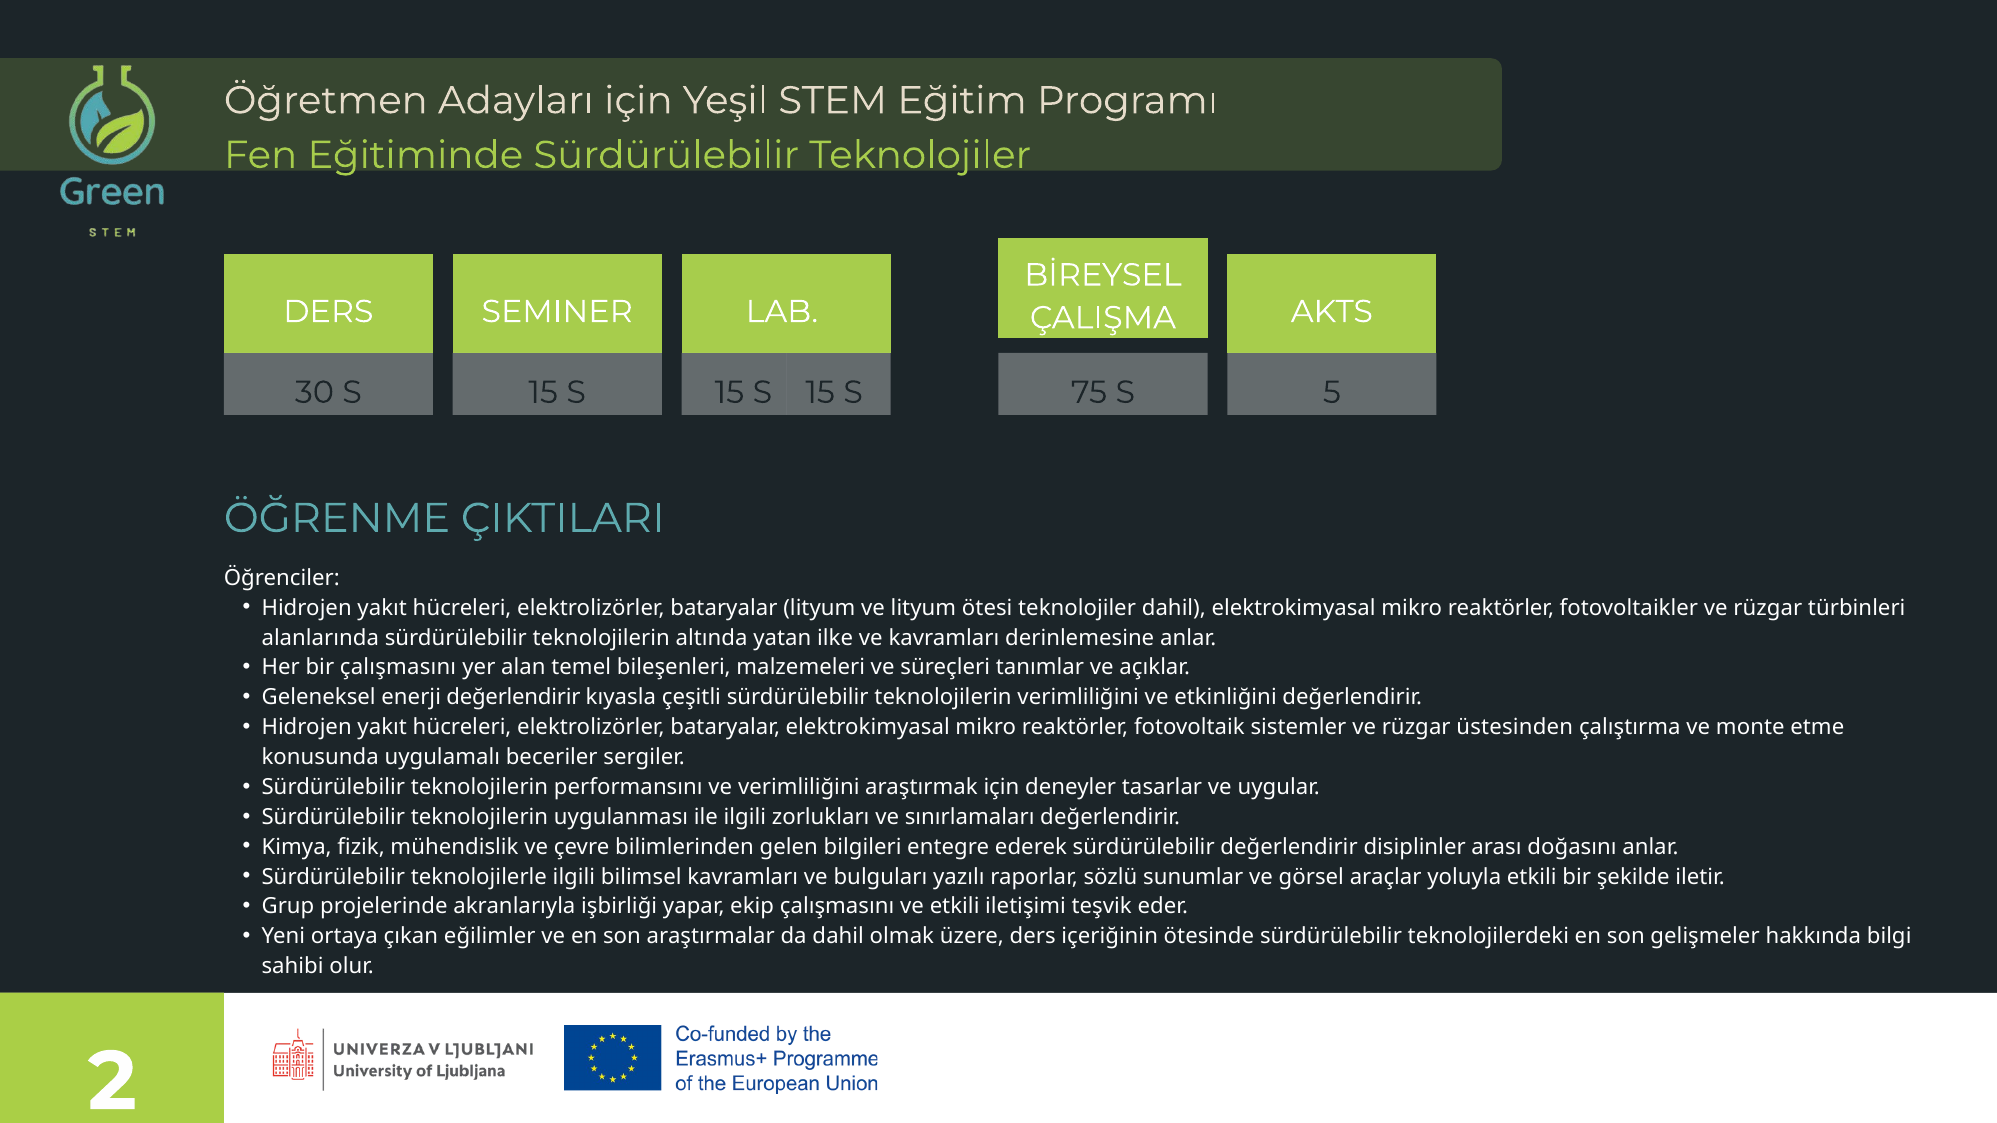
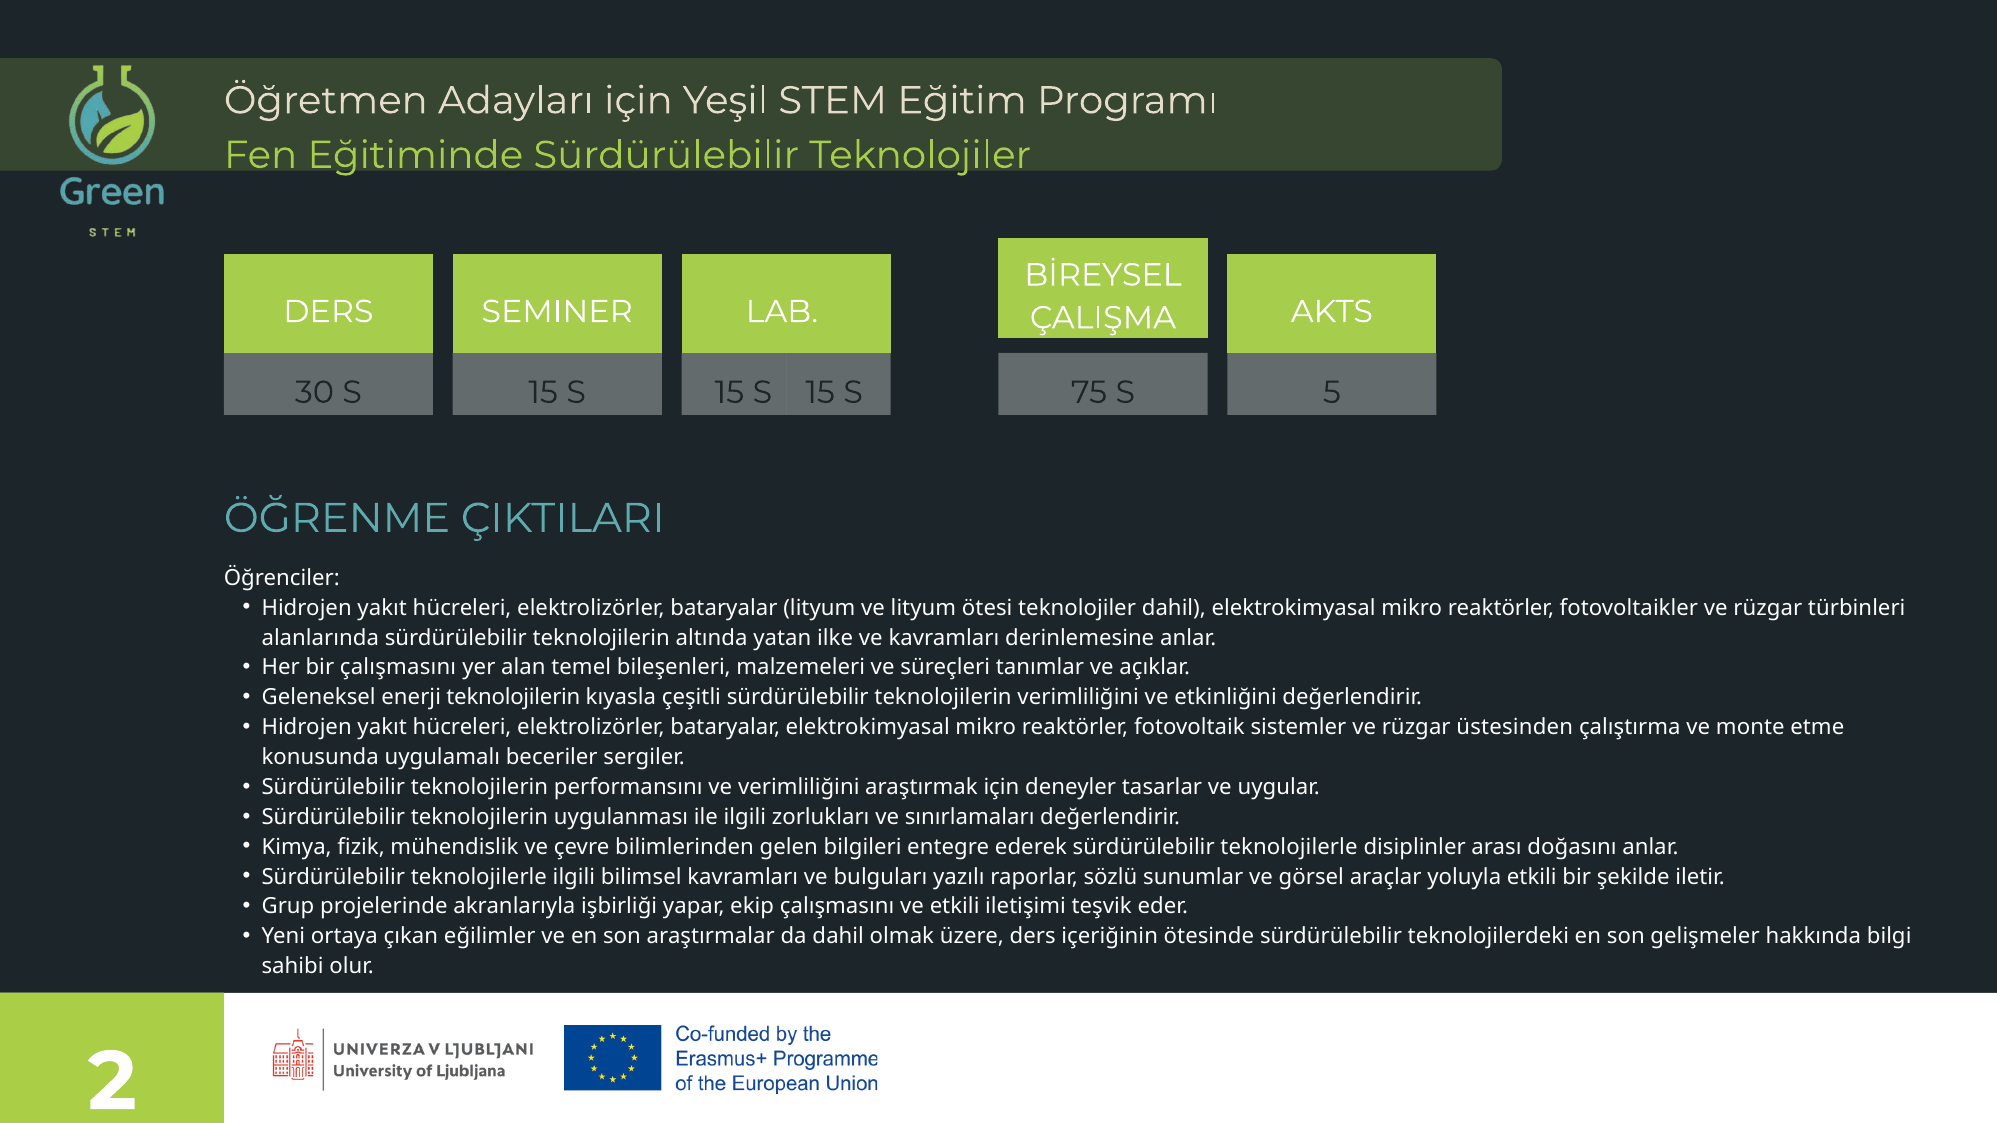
enerji değerlendirir: değerlendirir -> teknolojilerin
ederek sürdürülebilir değerlendirir: değerlendirir -> teknolojilerle
